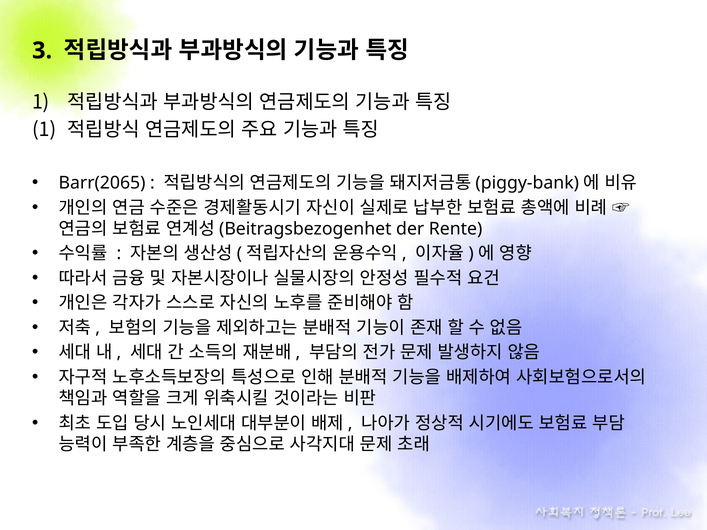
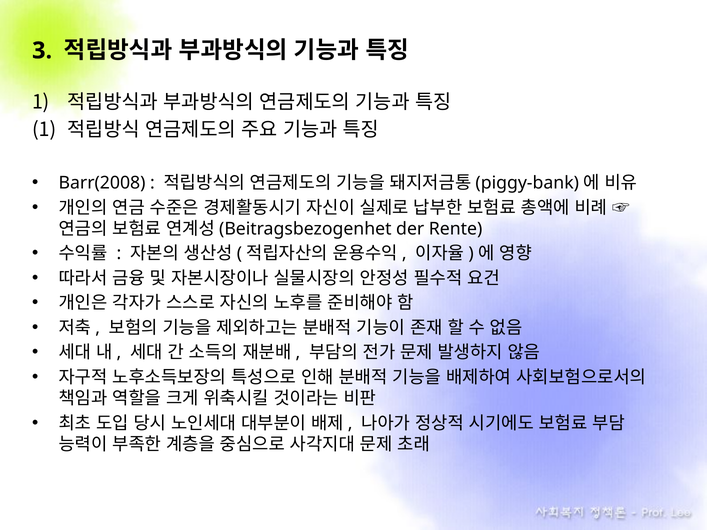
Barr(2065: Barr(2065 -> Barr(2008
